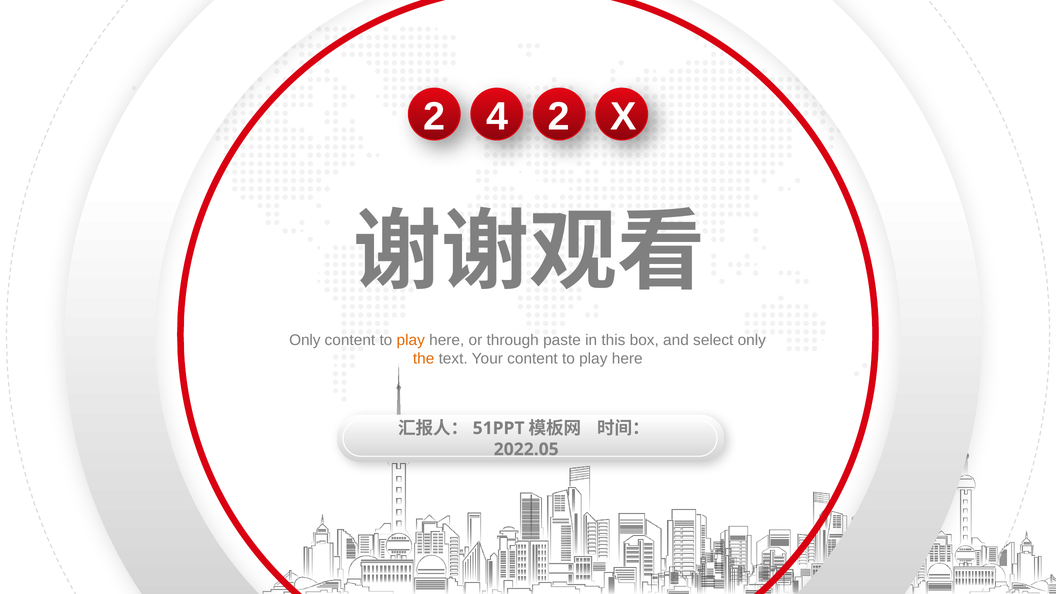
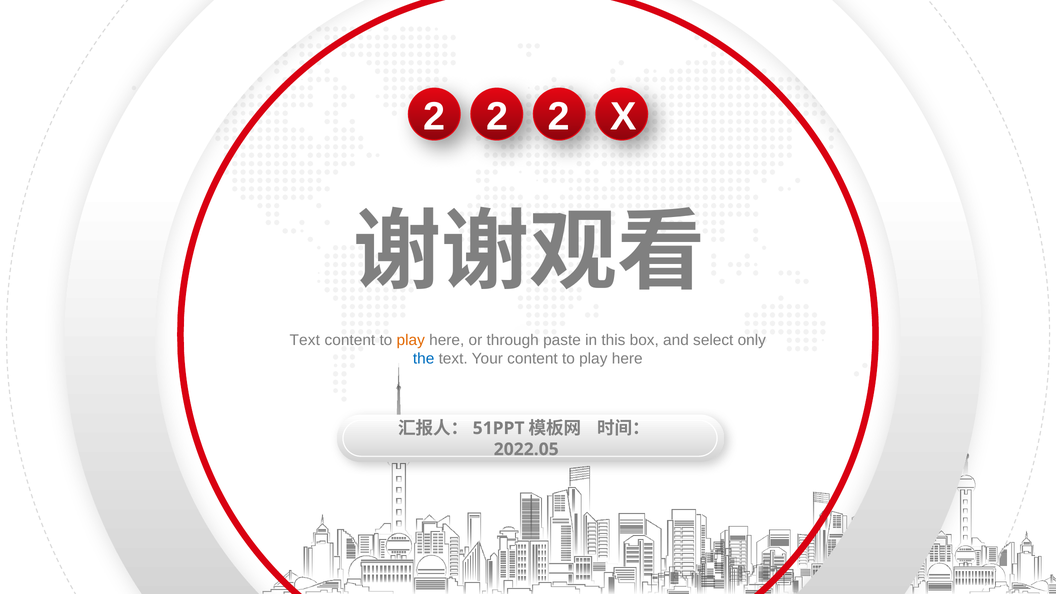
4 at (497, 116): 4 -> 2
Only at (305, 340): Only -> Text
the colour: orange -> blue
